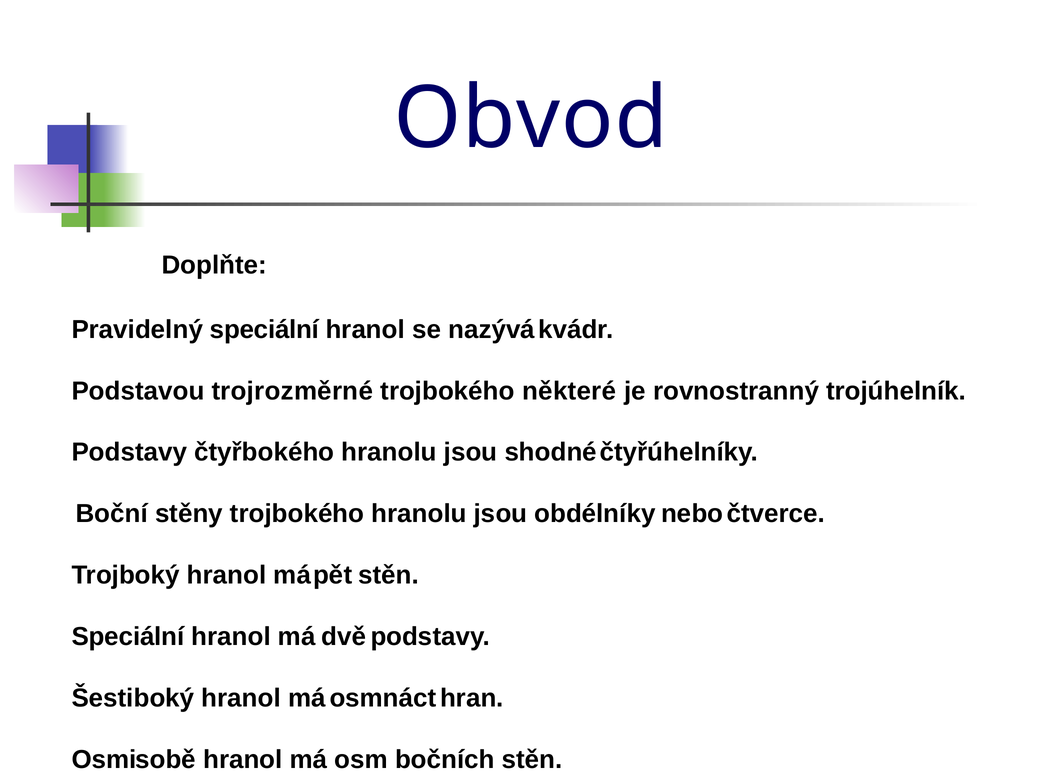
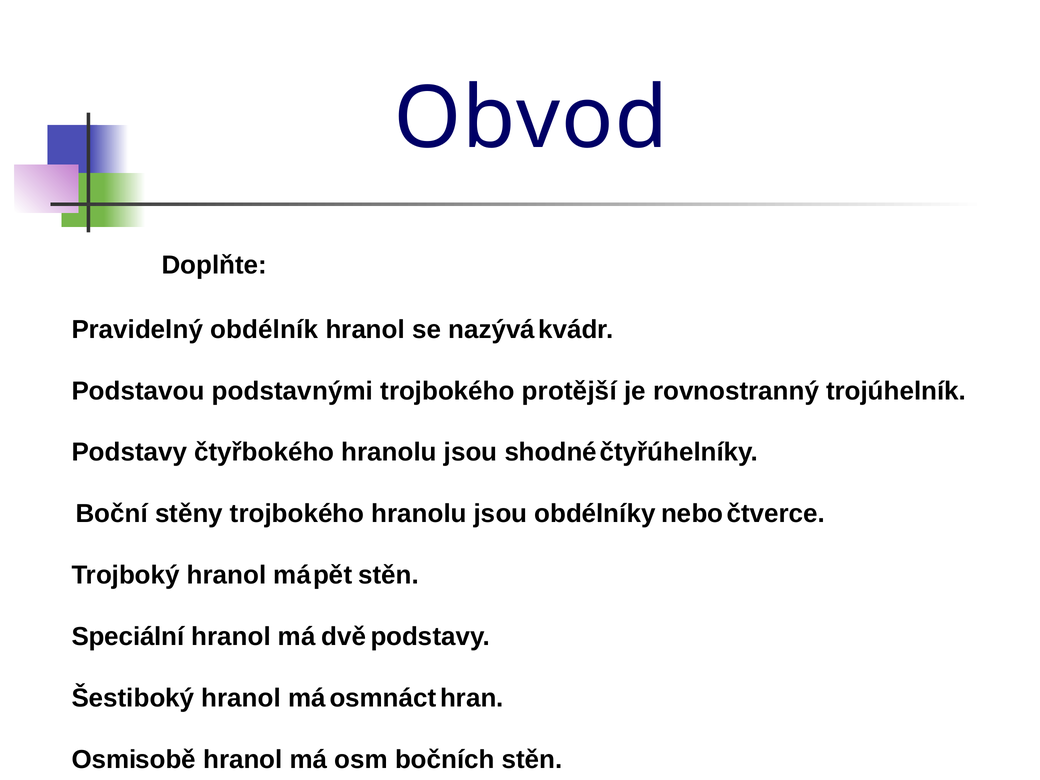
Pravidelný speciální: speciální -> obdélník
trojrozměrné: trojrozměrné -> podstavnými
některé: některé -> protější
